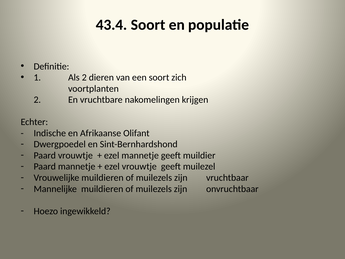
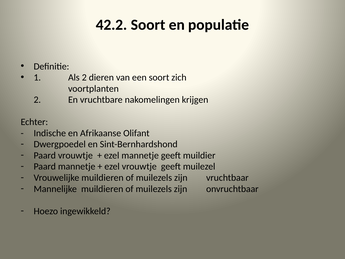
43.4: 43.4 -> 42.2
